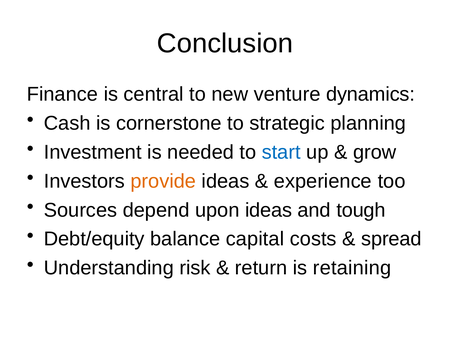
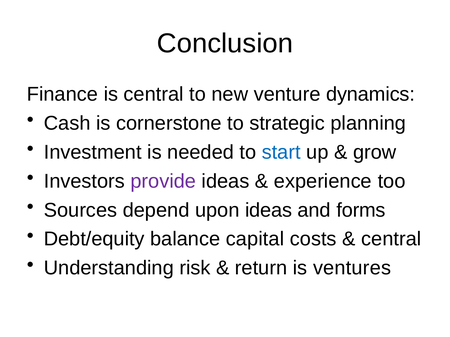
provide colour: orange -> purple
tough: tough -> forms
spread at (391, 239): spread -> central
retaining: retaining -> ventures
